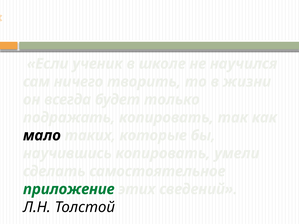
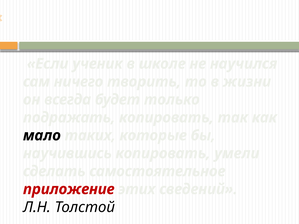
приложение colour: green -> red
